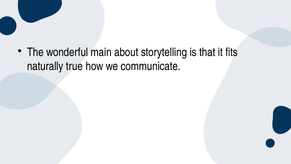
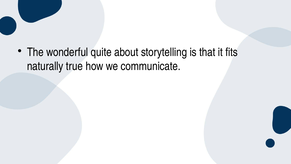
main: main -> quite
